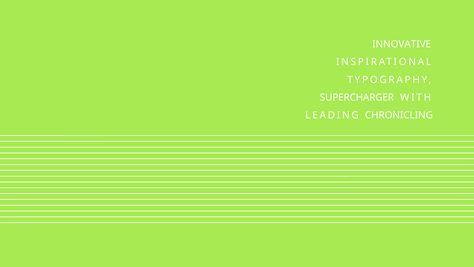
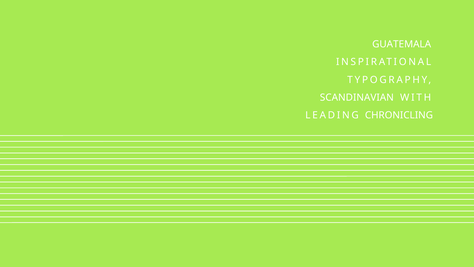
INNOVATIVE: INNOVATIVE -> GUATEMALA
SUPERCHARGER: SUPERCHARGER -> SCANDINAVIAN
